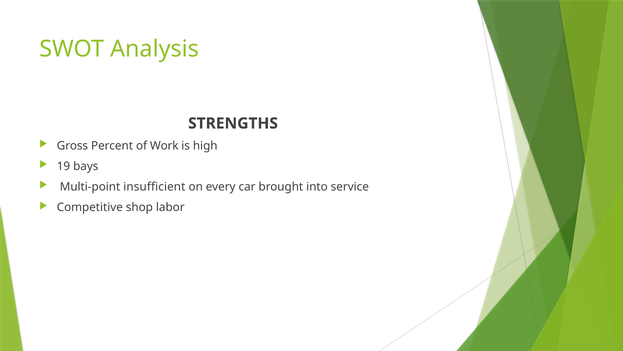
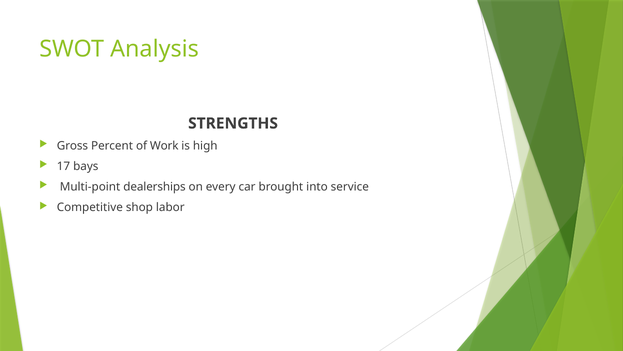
19: 19 -> 17
insufficient: insufficient -> dealerships
